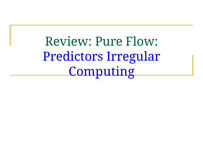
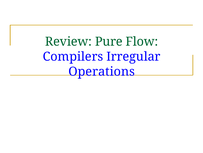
Predictors: Predictors -> Compilers
Computing: Computing -> Operations
